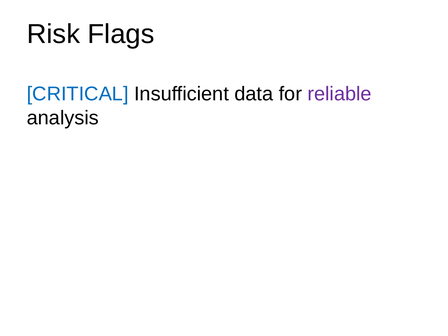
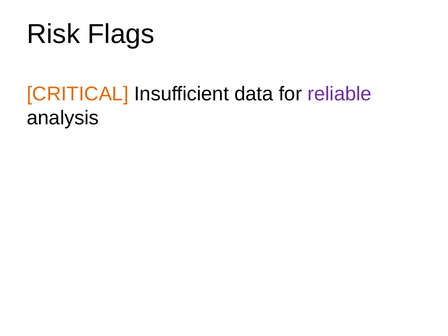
CRITICAL colour: blue -> orange
